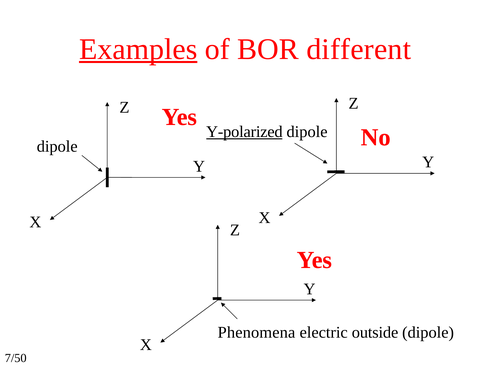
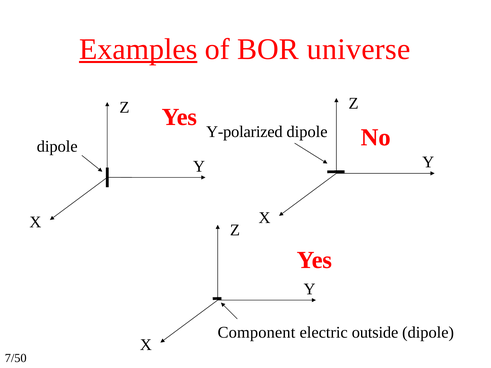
different: different -> universe
Y-polarized underline: present -> none
Phenomena: Phenomena -> Component
